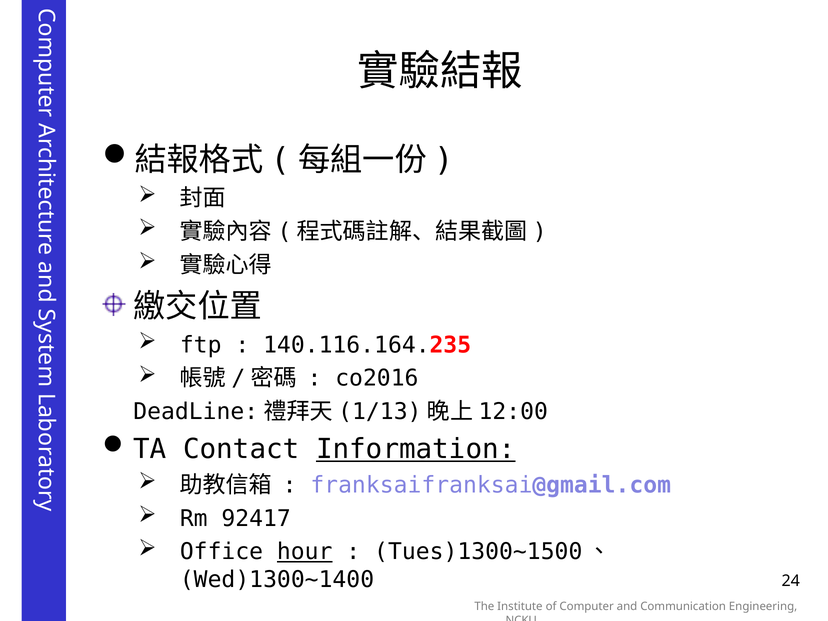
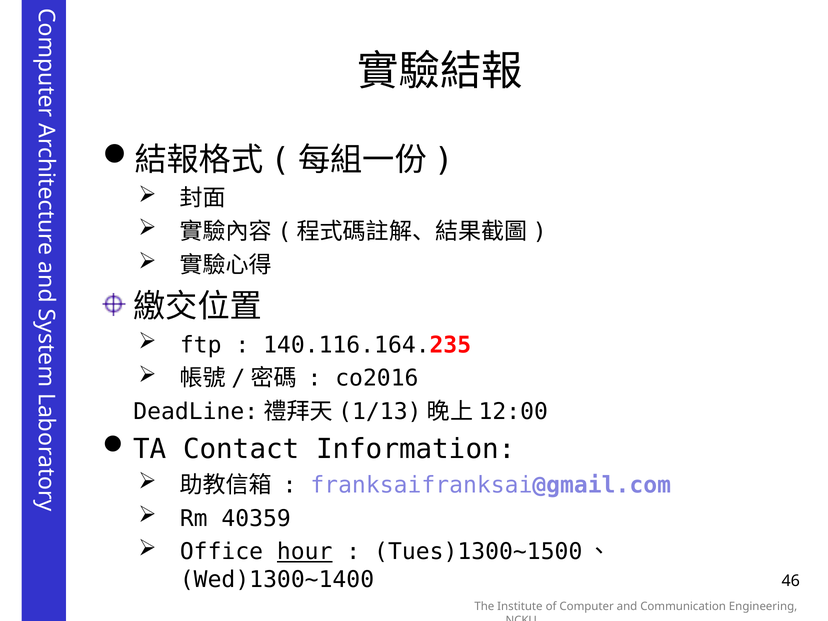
Information underline: present -> none
92417: 92417 -> 40359
24: 24 -> 46
